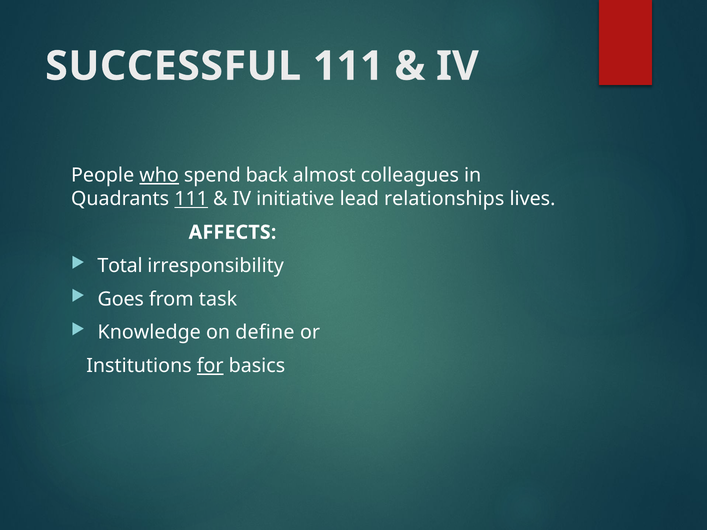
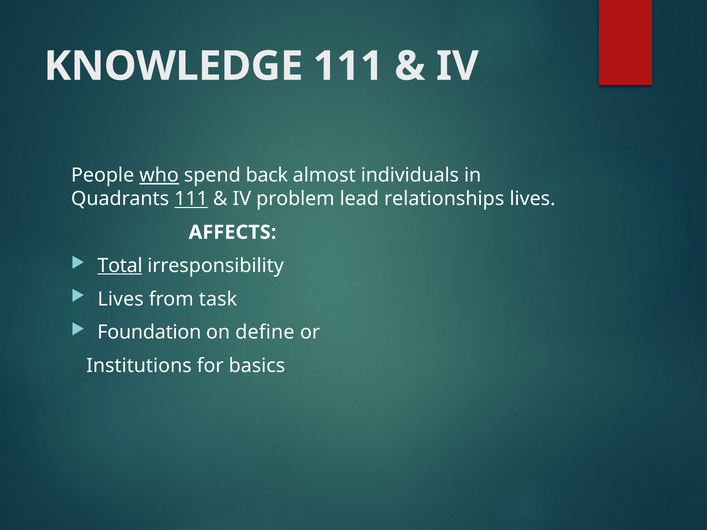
SUCCESSFUL: SUCCESSFUL -> KNOWLEDGE
colleagues: colleagues -> individuals
initiative: initiative -> problem
Total underline: none -> present
Goes at (121, 299): Goes -> Lives
Knowledge: Knowledge -> Foundation
for underline: present -> none
